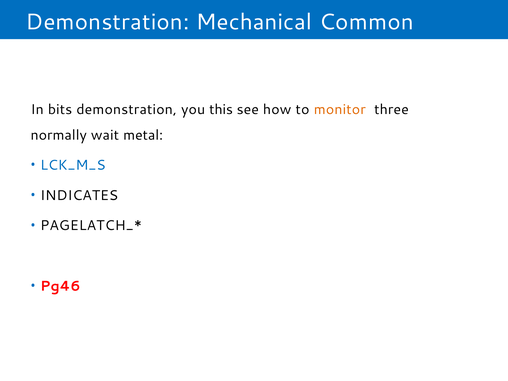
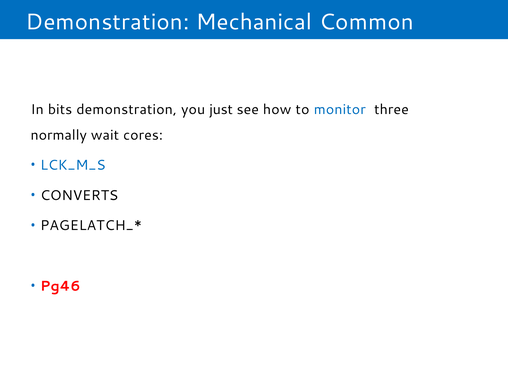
this: this -> just
monitor colour: orange -> blue
metal: metal -> cores
INDICATES: INDICATES -> CONVERTS
